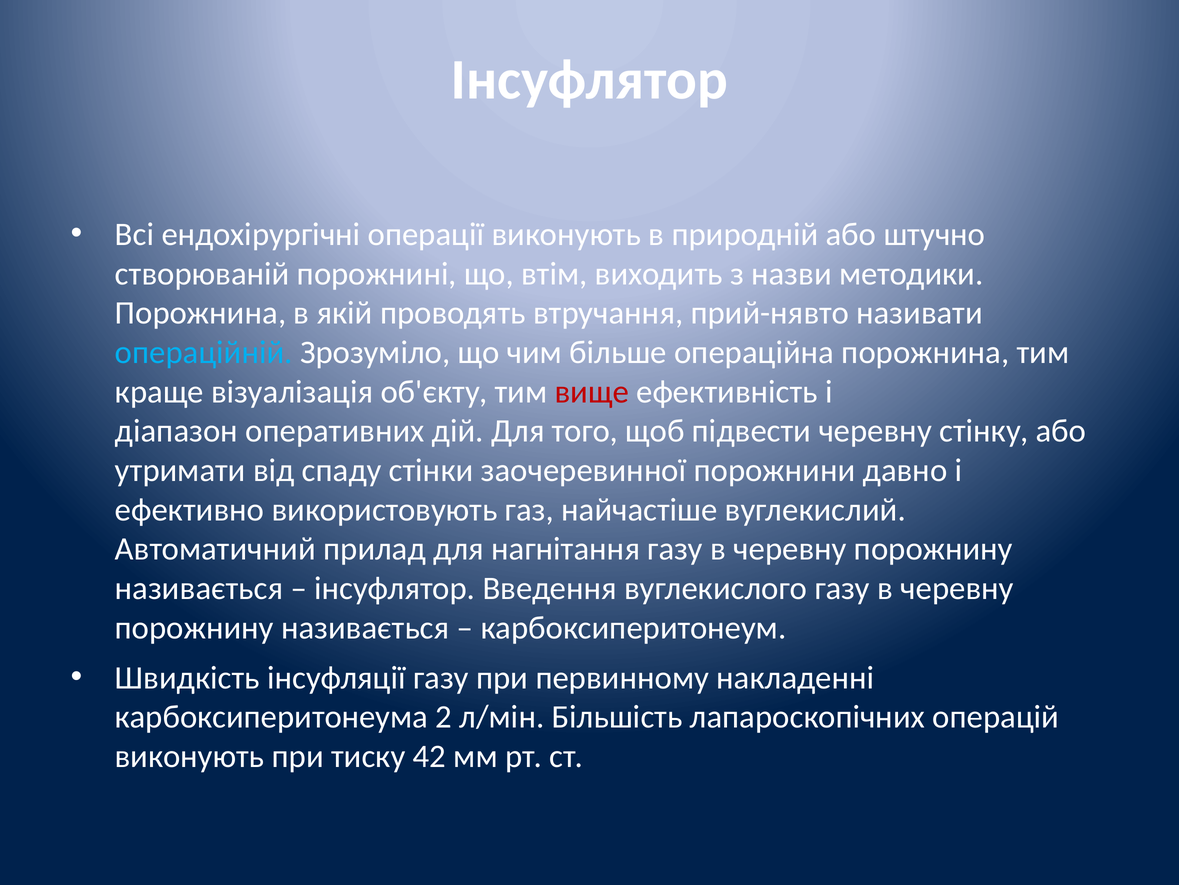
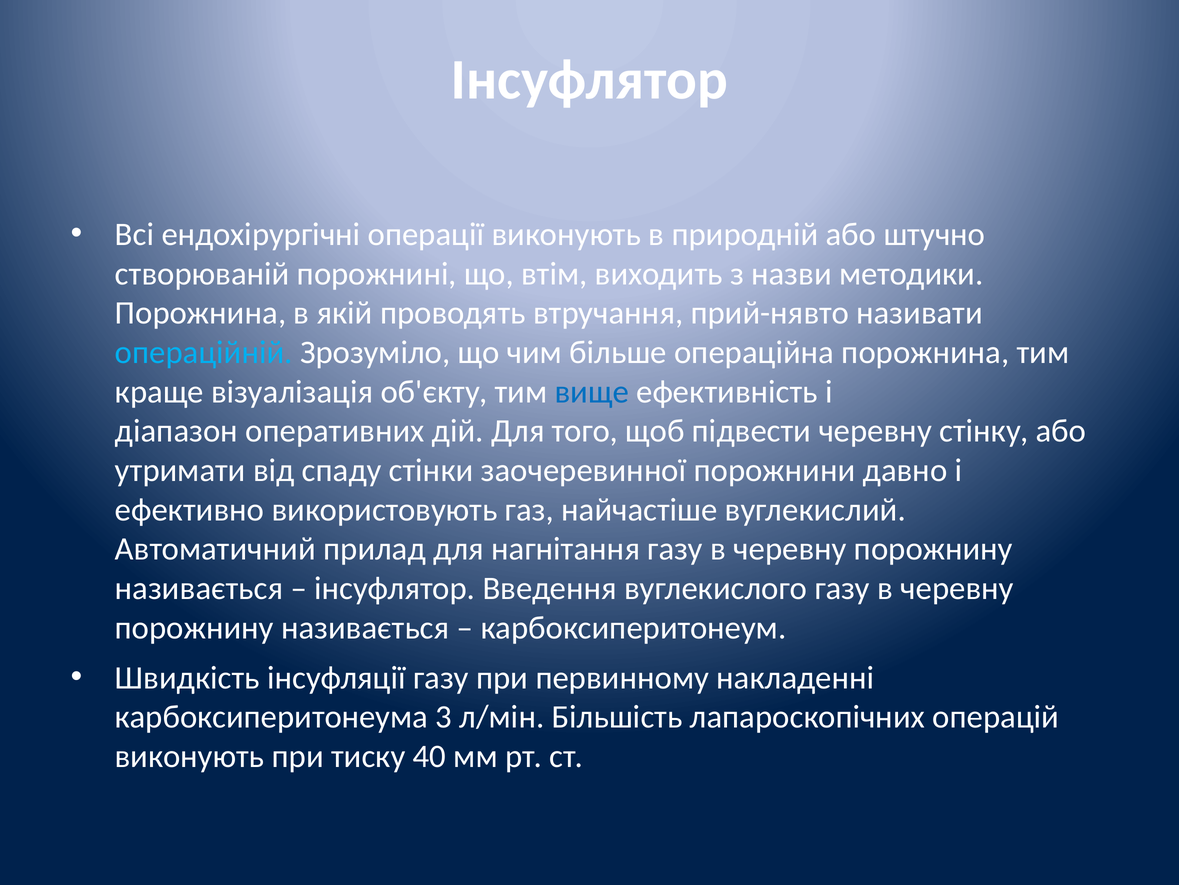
вище colour: red -> blue
2: 2 -> 3
42: 42 -> 40
